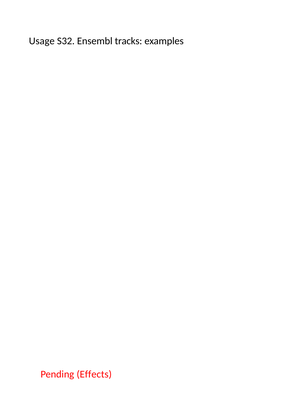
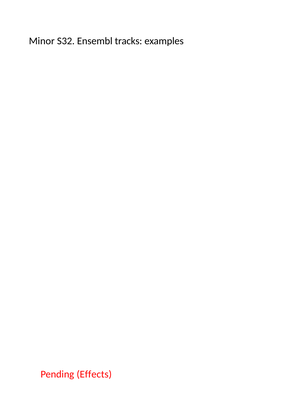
Usage: Usage -> Minor
